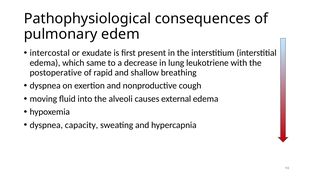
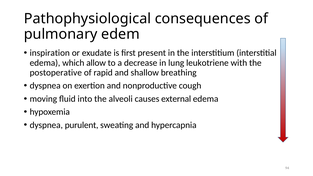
intercostal: intercostal -> inspiration
same: same -> allow
capacity: capacity -> purulent
